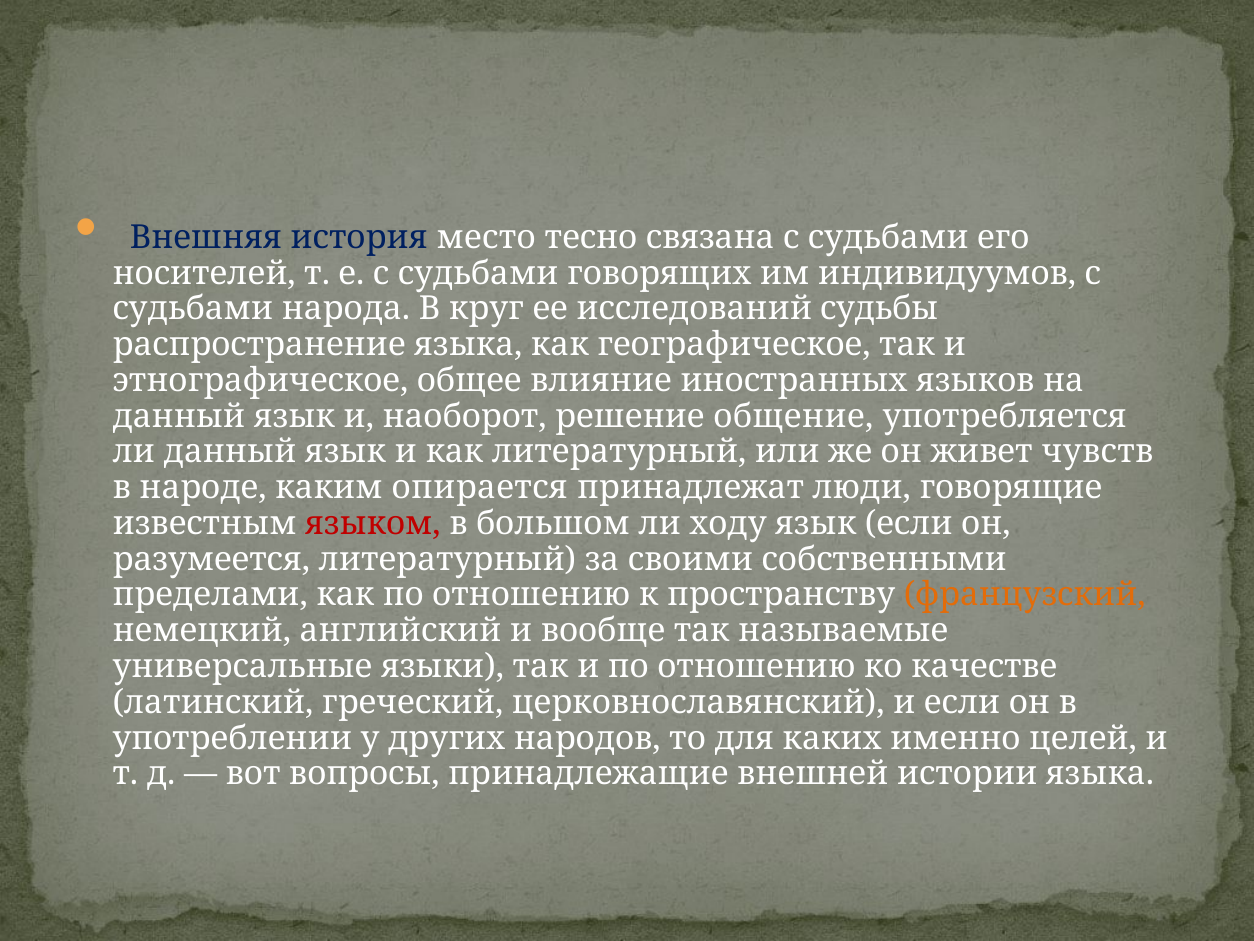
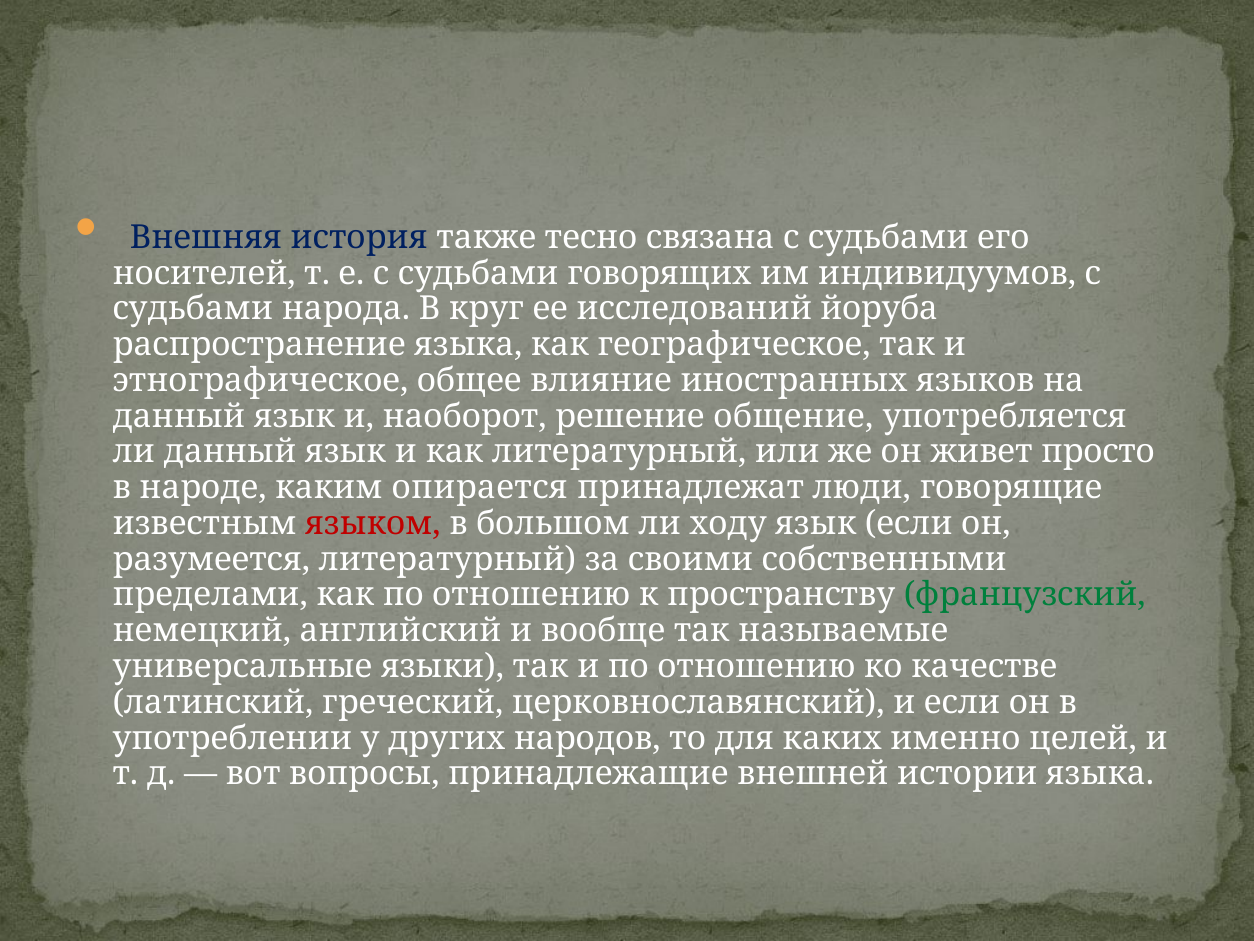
место: место -> также
судьбы: судьбы -> йоруба
чувств: чувств -> просто
французский colour: orange -> green
